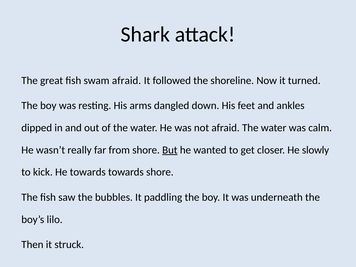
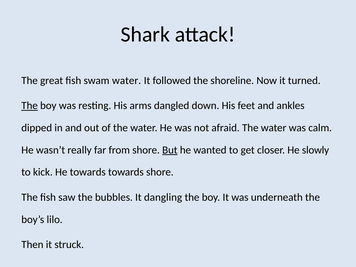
swam afraid: afraid -> water
The at (30, 106) underline: none -> present
paddling: paddling -> dangling
